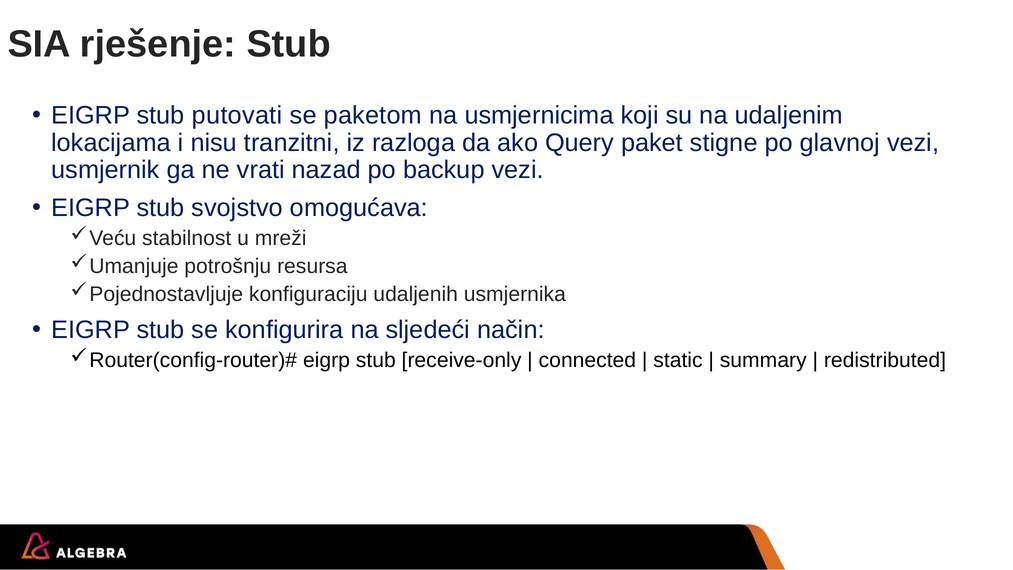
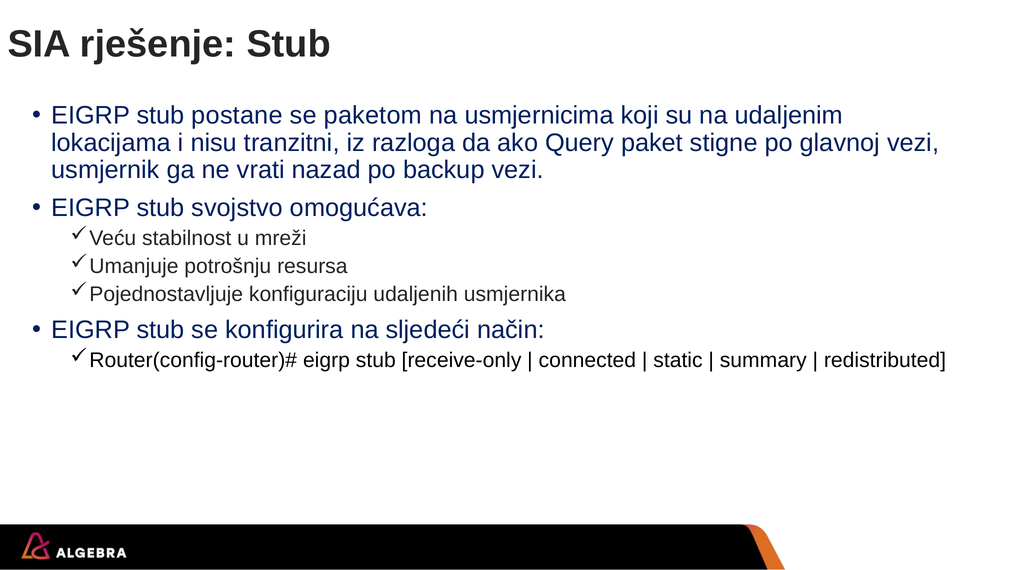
putovati: putovati -> postane
